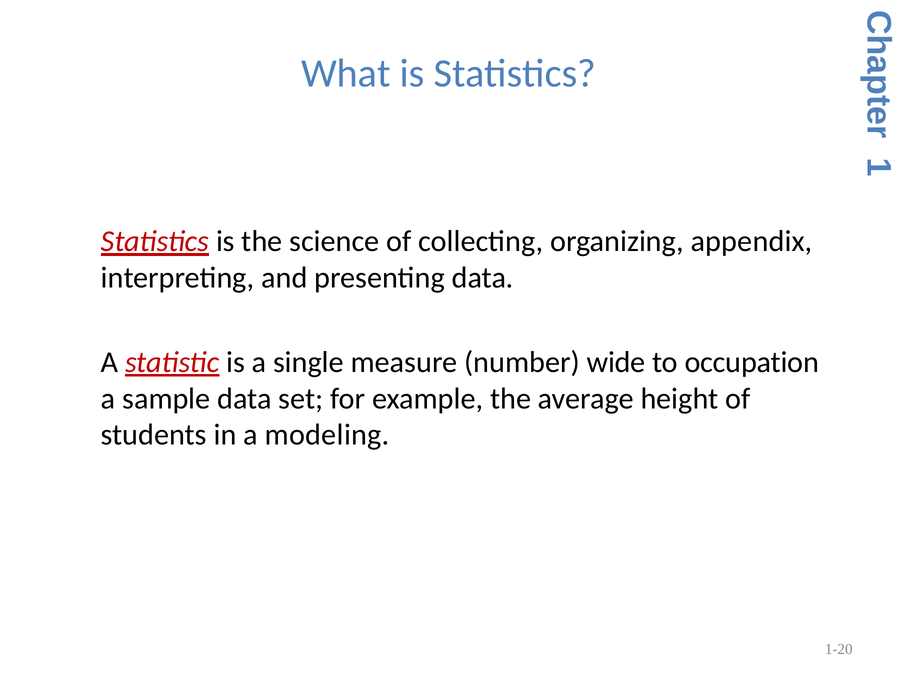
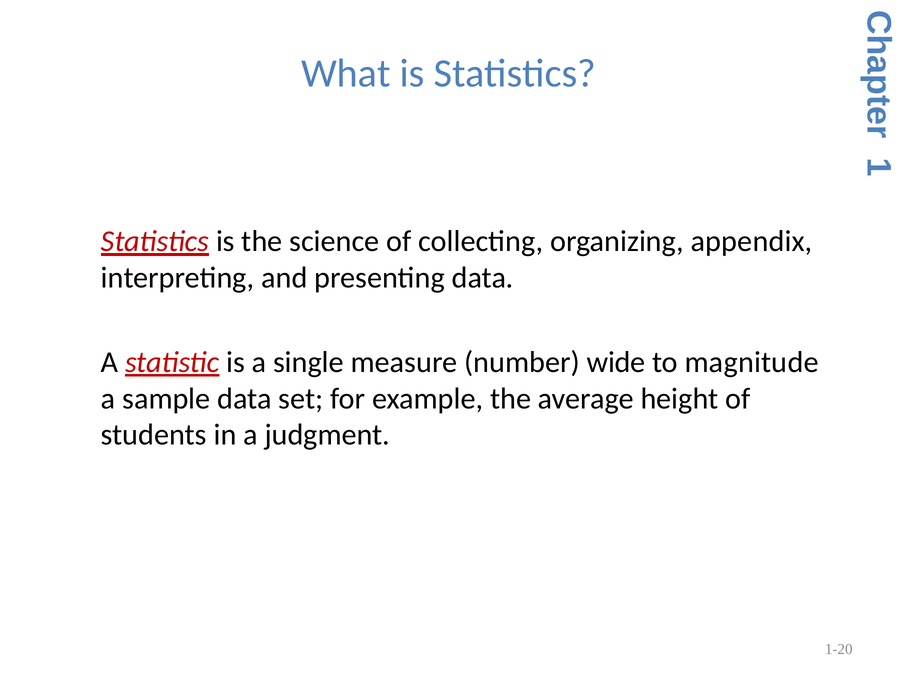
occupation: occupation -> magnitude
modeling: modeling -> judgment
